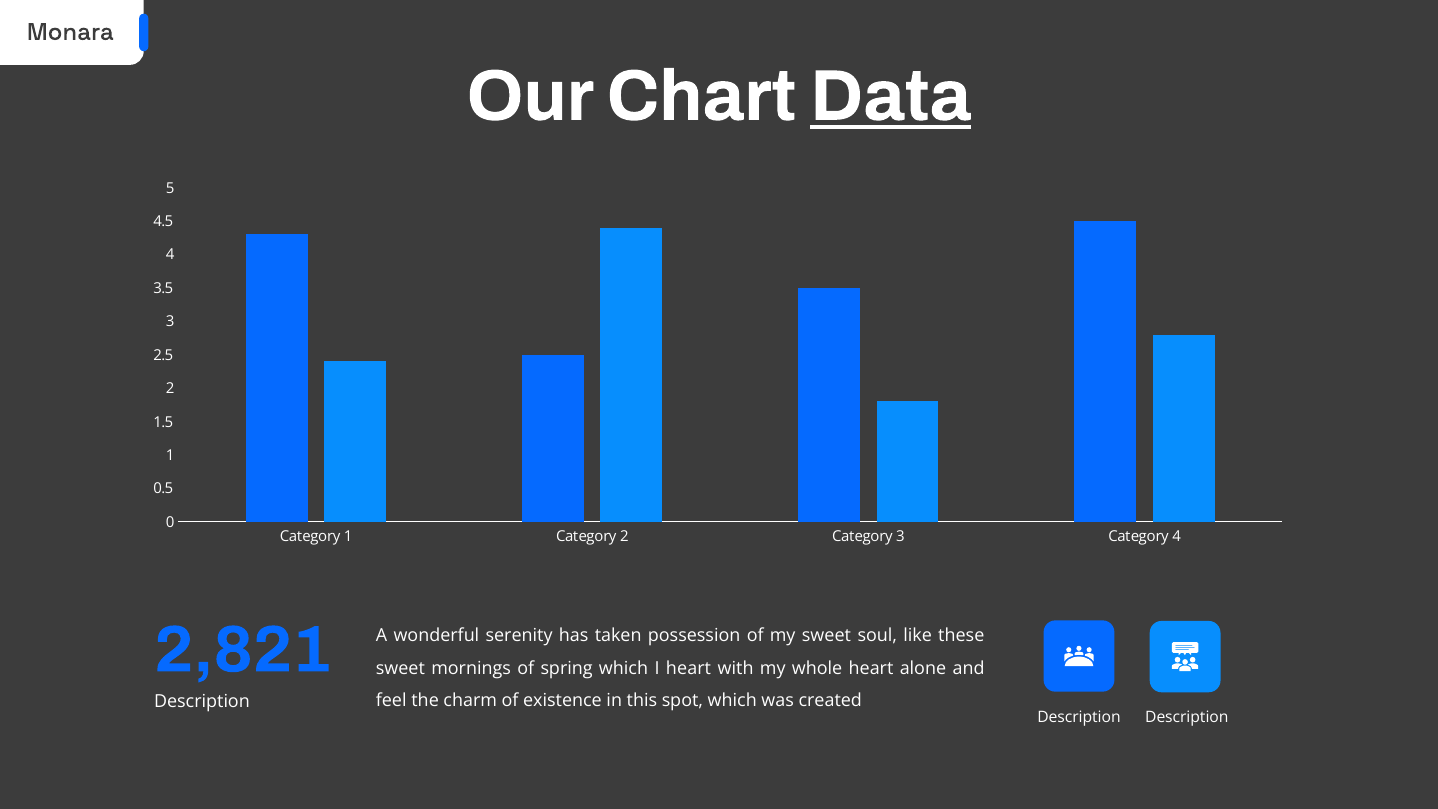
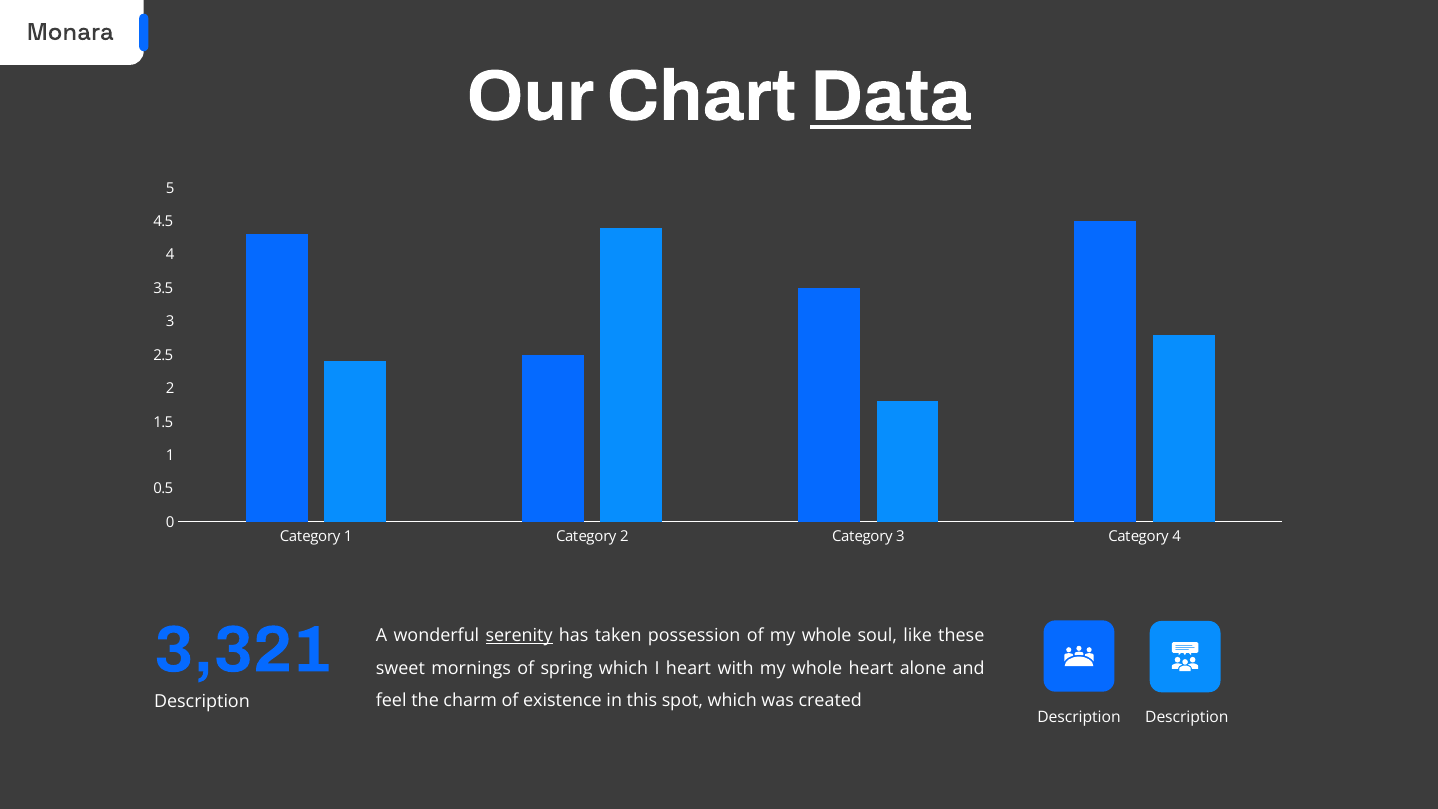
serenity underline: none -> present
of my sweet: sweet -> whole
2,821: 2,821 -> 3,321
